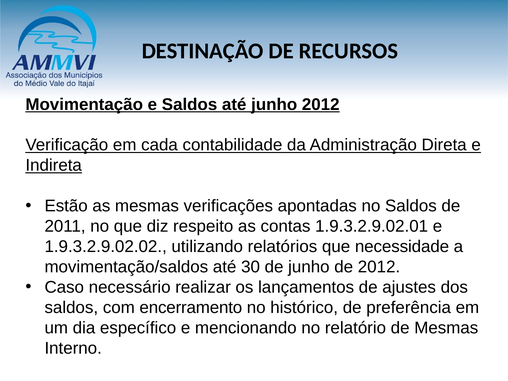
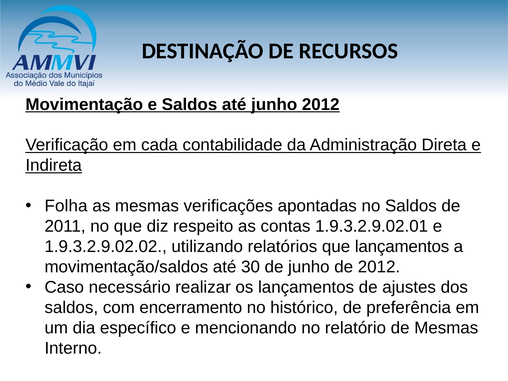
Estão: Estão -> Folha
que necessidade: necessidade -> lançamentos
